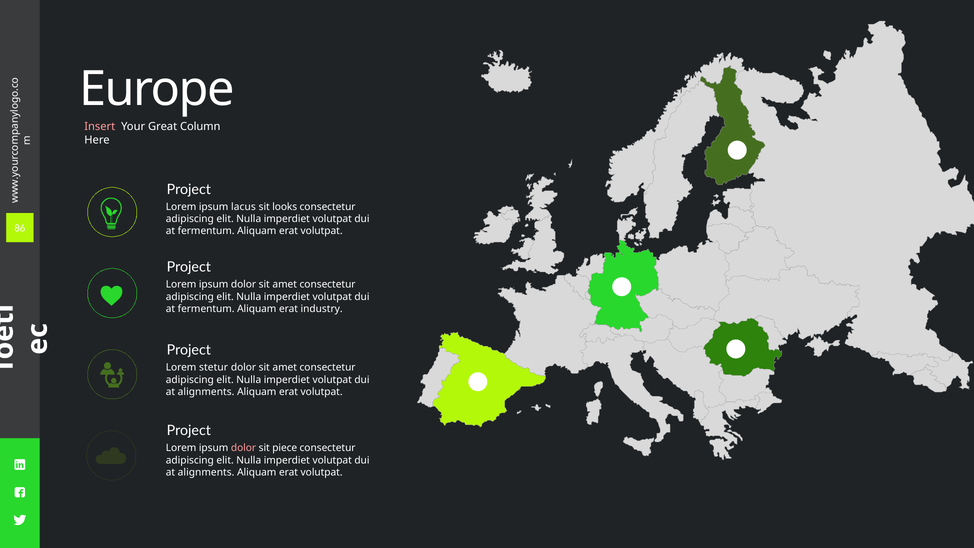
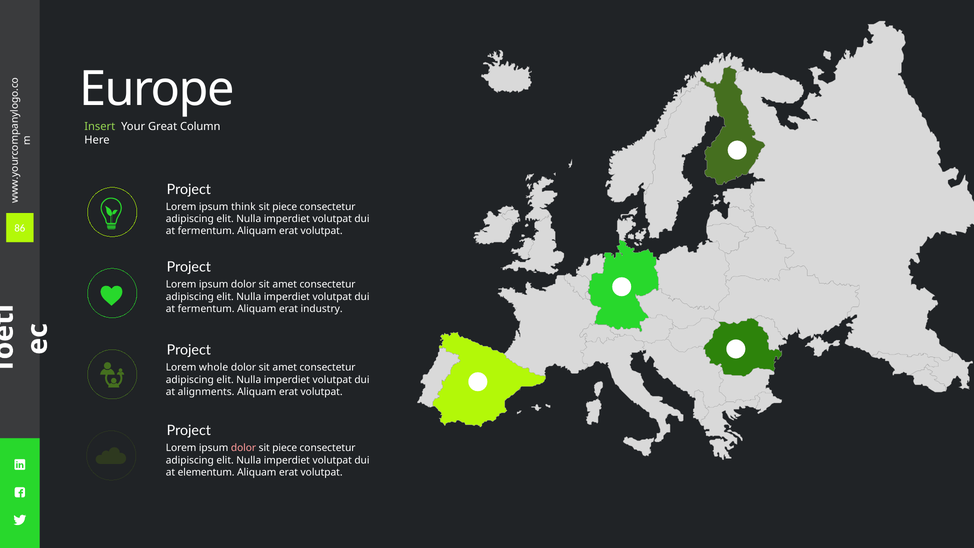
Insert colour: pink -> light green
lacus: lacus -> think
looks at (285, 207): looks -> piece
stetur: stetur -> whole
alignments at (206, 472): alignments -> elementum
